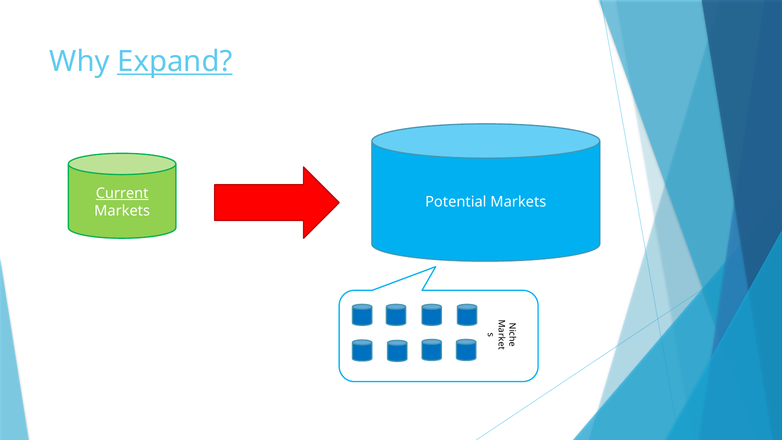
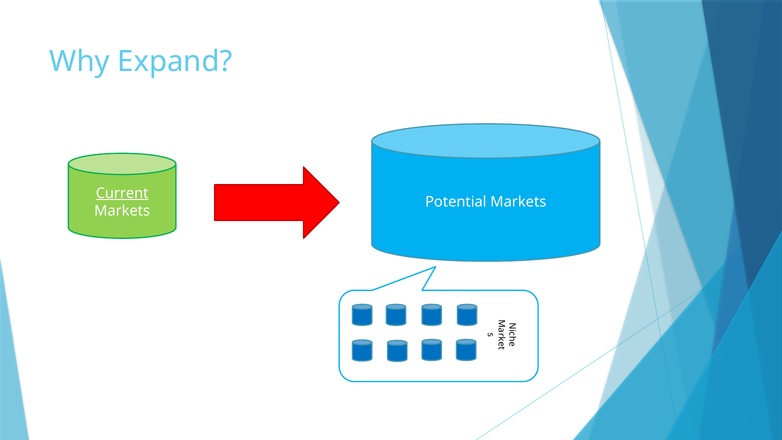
Expand underline: present -> none
